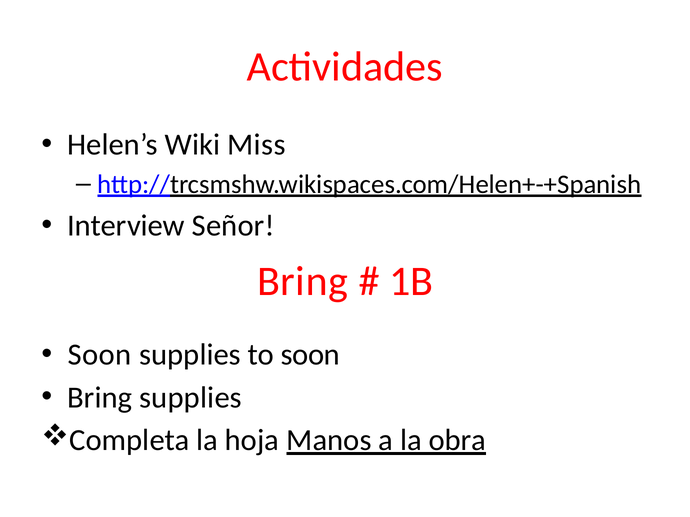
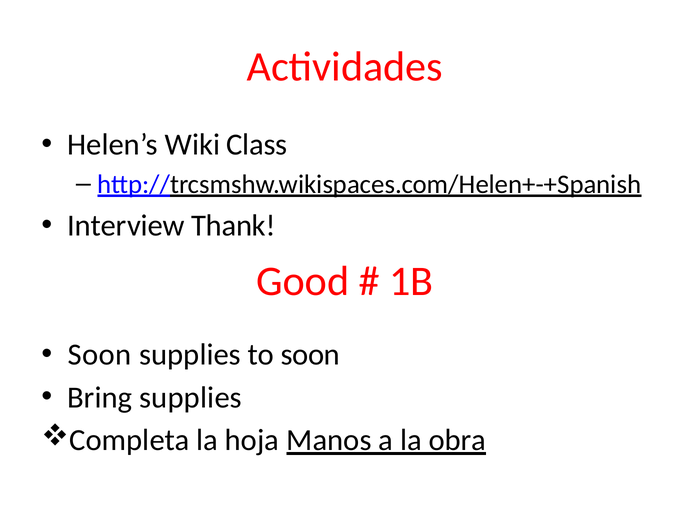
Miss: Miss -> Class
Señor: Señor -> Thank
Bring at (303, 282): Bring -> Good
